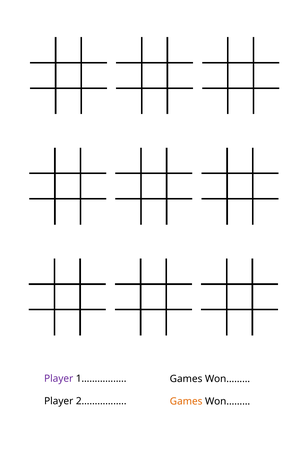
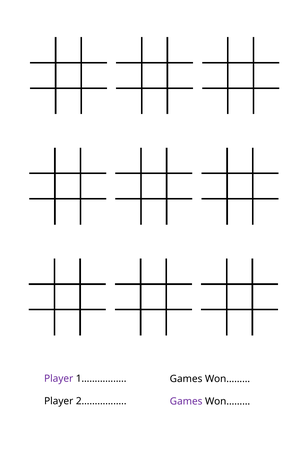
Games at (186, 401) colour: orange -> purple
